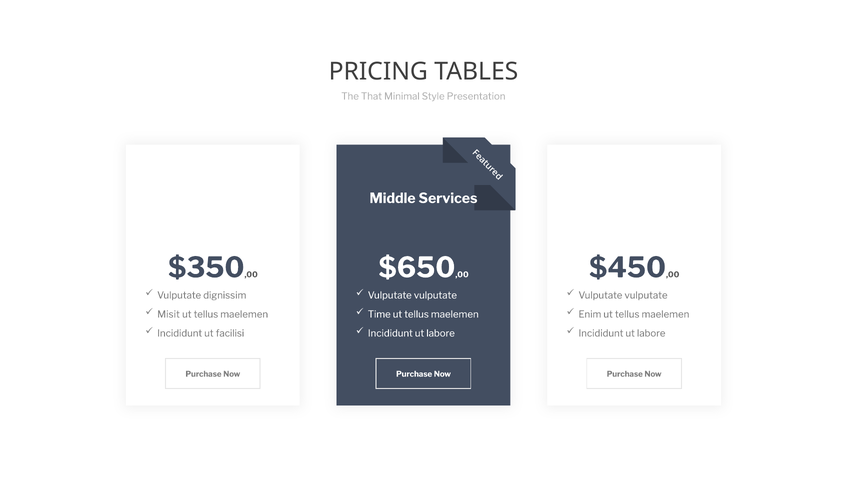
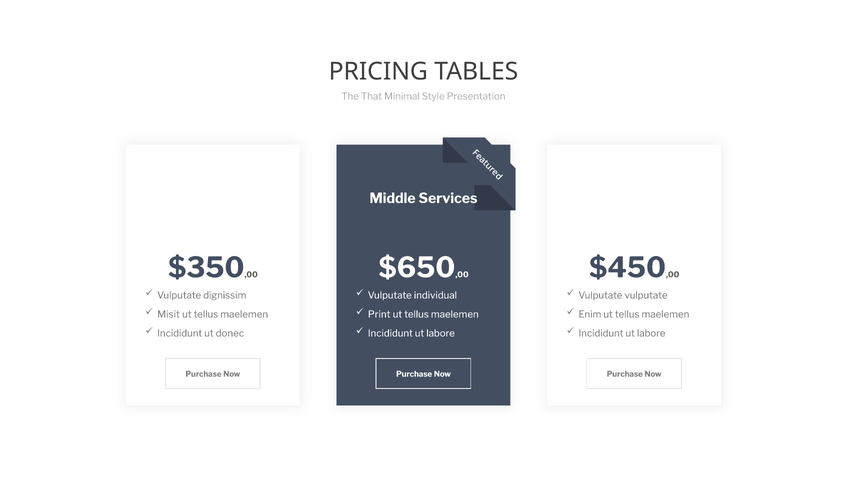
vulputate at (435, 295): vulputate -> individual
Time: Time -> Print
facilisi: facilisi -> donec
